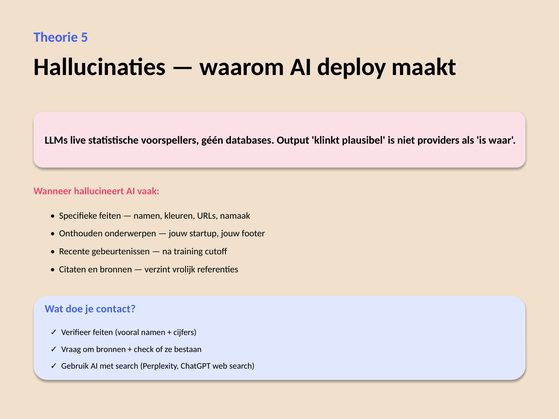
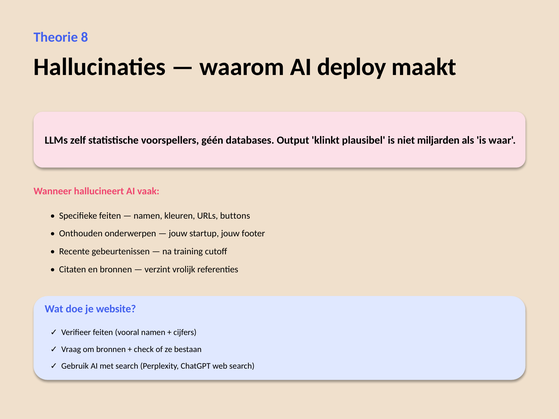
5: 5 -> 8
live: live -> zelf
providers: providers -> miljarden
namaak: namaak -> buttons
contact: contact -> website
